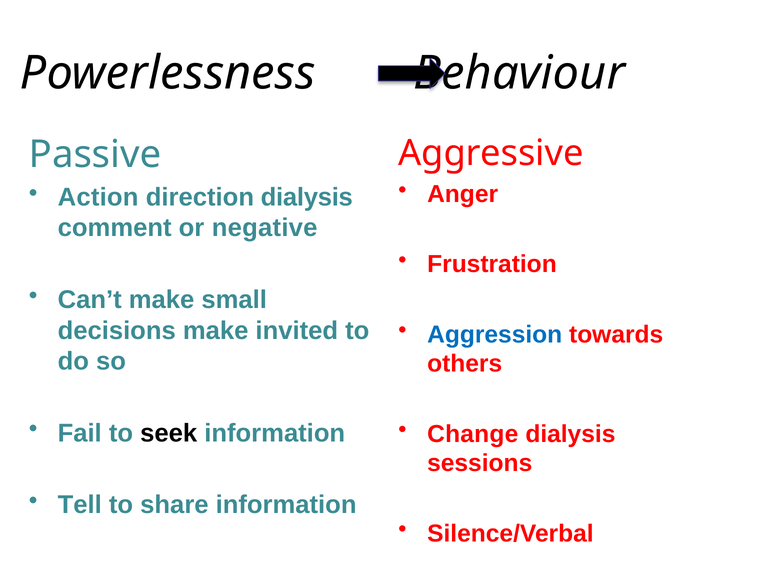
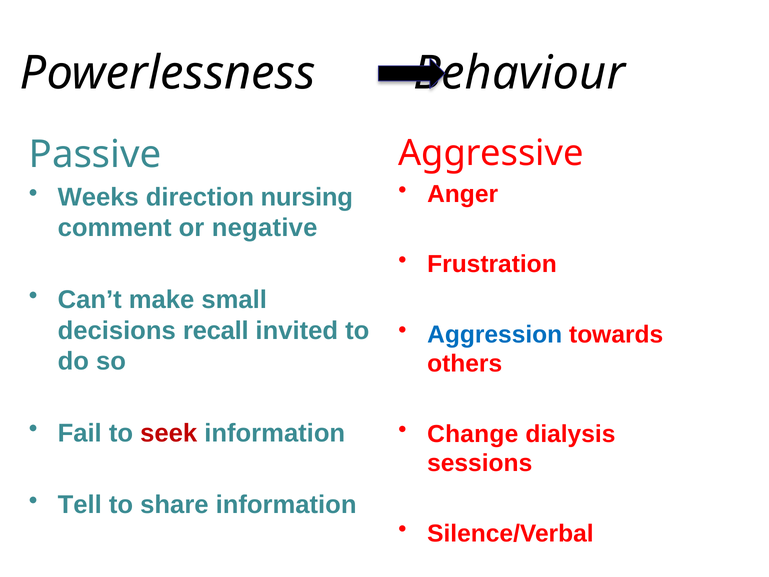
Action: Action -> Weeks
direction dialysis: dialysis -> nursing
decisions make: make -> recall
seek colour: black -> red
